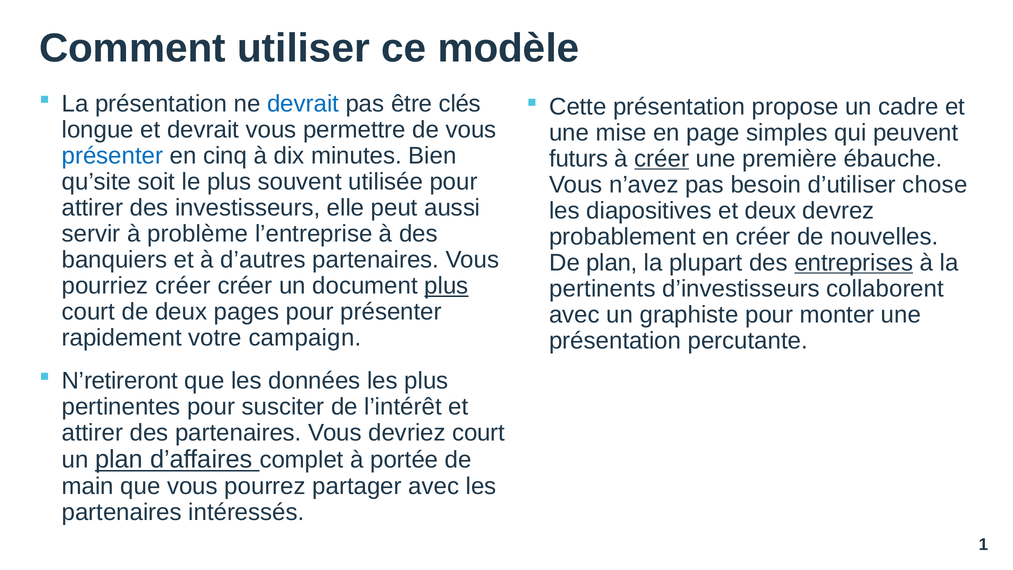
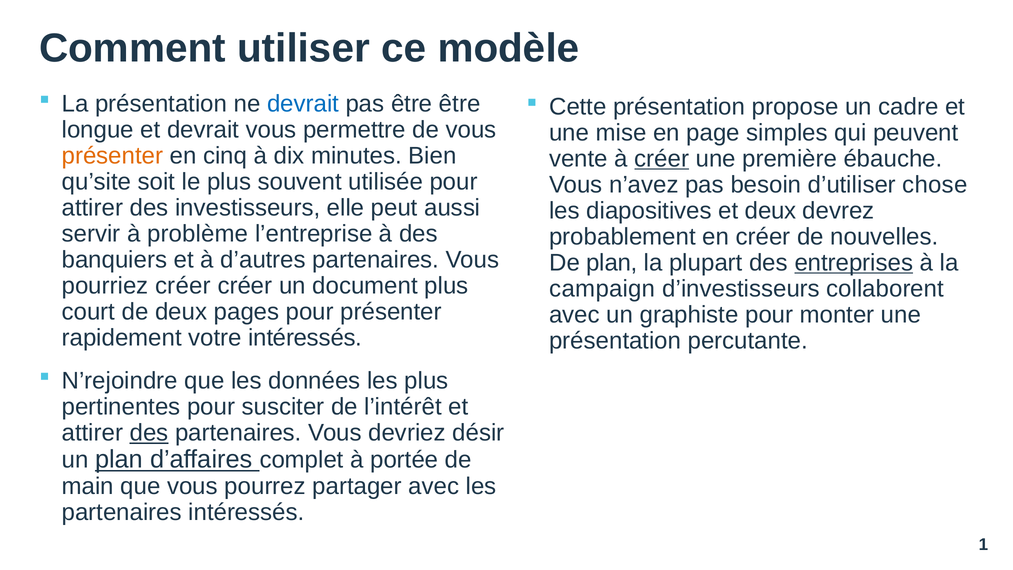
être clés: clés -> être
présenter at (112, 156) colour: blue -> orange
futurs: futurs -> vente
plus at (446, 286) underline: present -> none
pertinents: pertinents -> campaign
votre campaign: campaign -> intéressés
N’retireront: N’retireront -> N’rejoindre
des at (149, 433) underline: none -> present
devriez court: court -> désir
